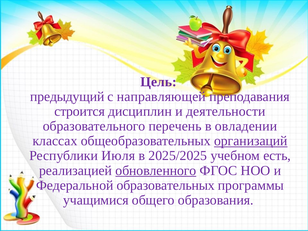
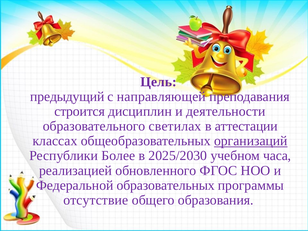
перечень: перечень -> светилах
овладении: овладении -> аттестации
Июля: Июля -> Более
2025/2025: 2025/2025 -> 2025/2030
есть: есть -> часа
обновленного underline: present -> none
учащимися: учащимися -> отсутствие
